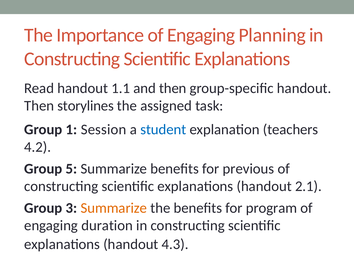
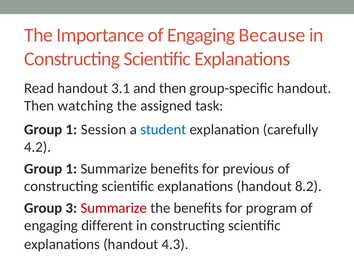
Planning: Planning -> Because
1.1: 1.1 -> 3.1
storylines: storylines -> watching
teachers: teachers -> carefully
5 at (71, 169): 5 -> 1
2.1: 2.1 -> 8.2
Summarize at (114, 208) colour: orange -> red
duration: duration -> different
